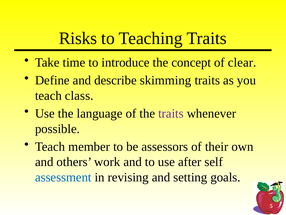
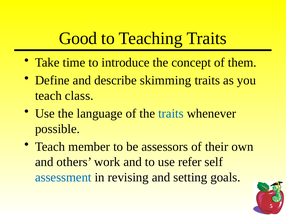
Risks: Risks -> Good
clear: clear -> them
traits at (171, 113) colour: purple -> blue
after: after -> refer
